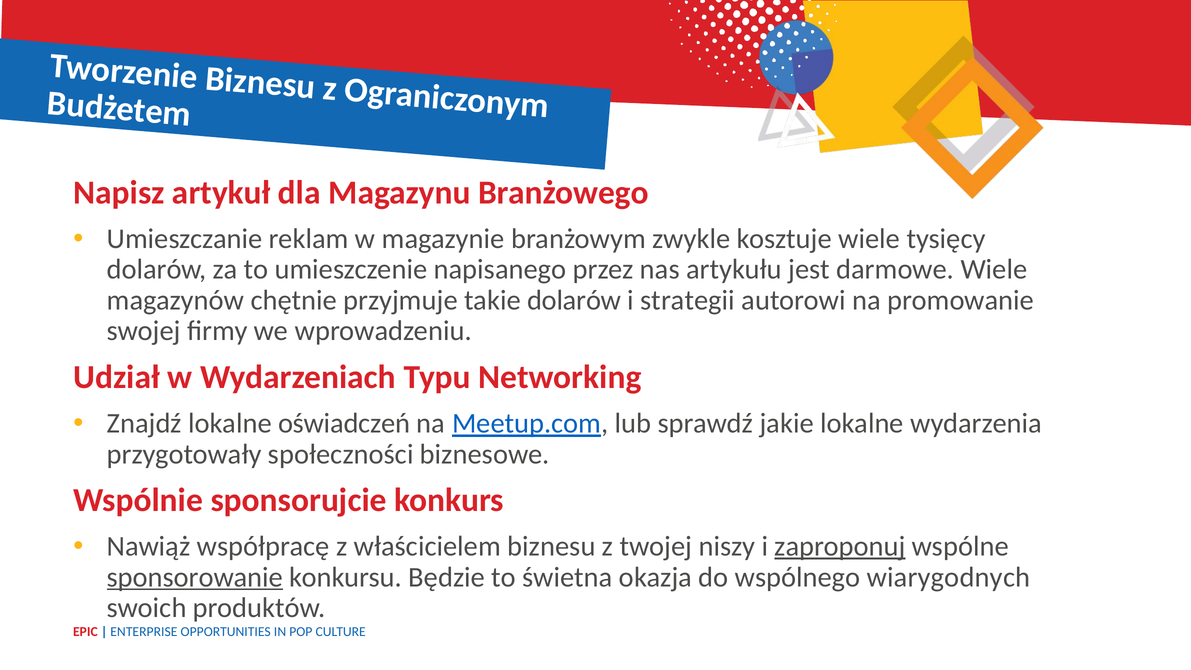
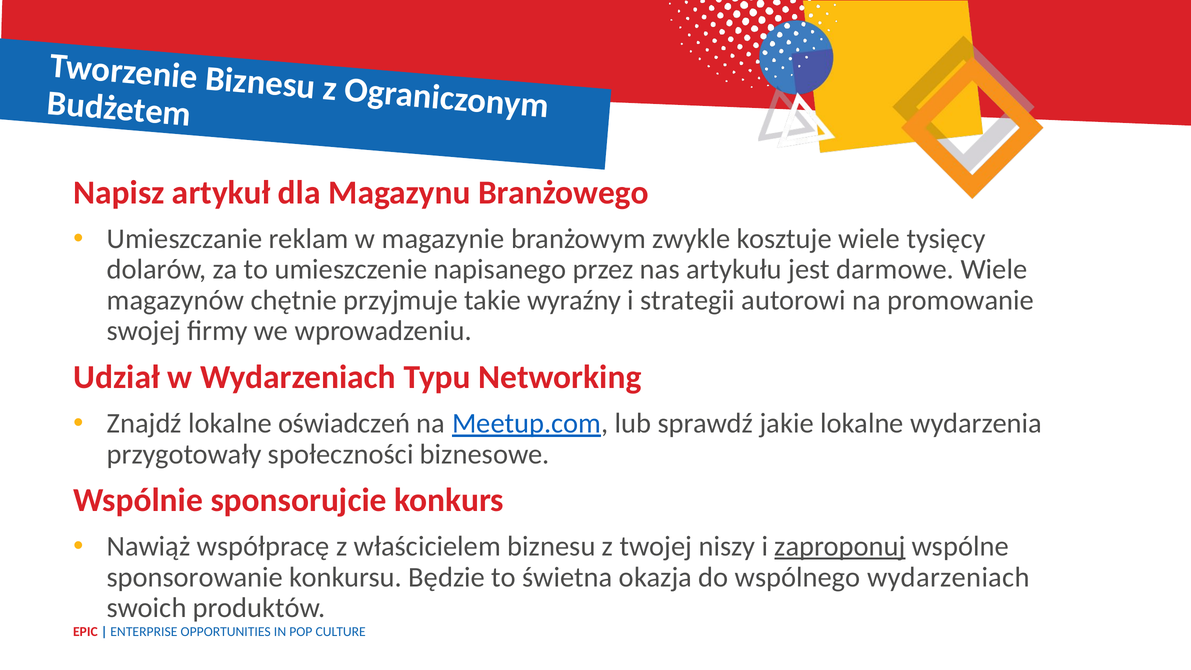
takie dolarów: dolarów -> wyraźny
sponsorowanie underline: present -> none
wspólnego wiarygodnych: wiarygodnych -> wydarzeniach
